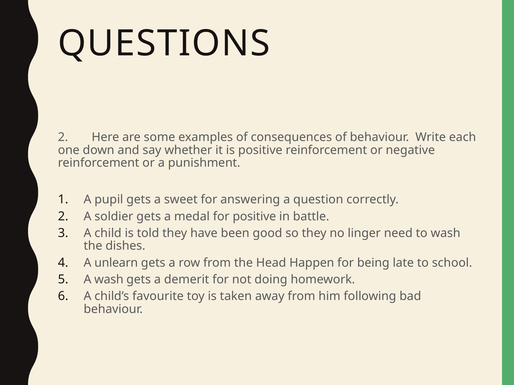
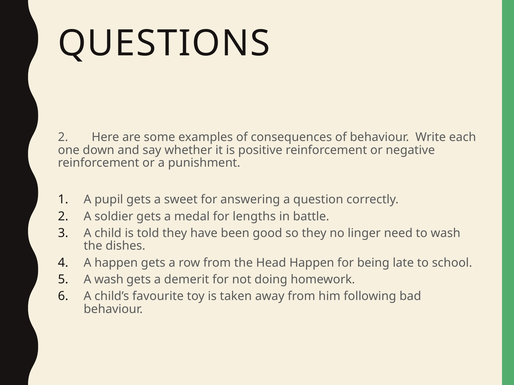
for positive: positive -> lengths
A unlearn: unlearn -> happen
